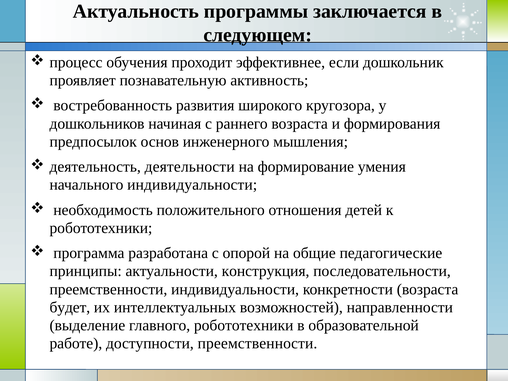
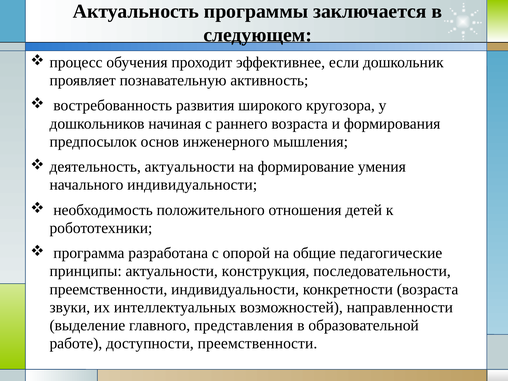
деятельность деятельности: деятельности -> актуальности
будет: будет -> звуки
главного робототехники: робототехники -> представления
